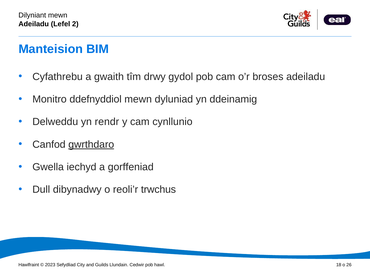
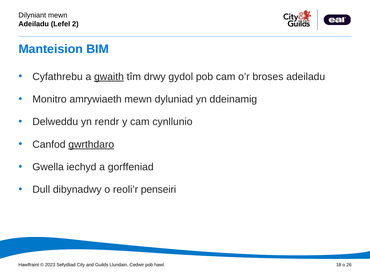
gwaith underline: none -> present
ddefnyddiol: ddefnyddiol -> amrywiaeth
trwchus: trwchus -> penseiri
